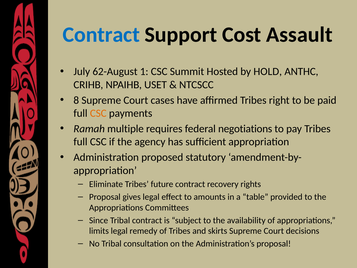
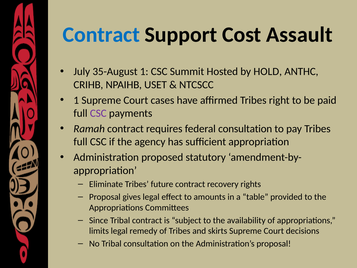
62-August: 62-August -> 35-August
8 at (76, 100): 8 -> 1
CSC at (98, 113) colour: orange -> purple
Ramah multiple: multiple -> contract
federal negotiations: negotiations -> consultation
